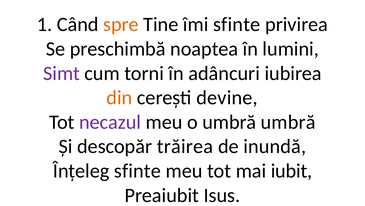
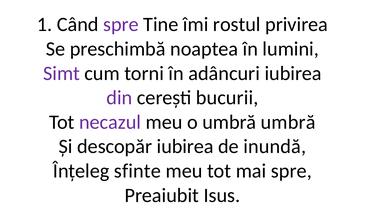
spre at (121, 24) colour: orange -> purple
îmi sfinte: sfinte -> rostul
din colour: orange -> purple
devine: devine -> bucurii
descopăr trăirea: trăirea -> iubirea
mai iubit: iubit -> spre
